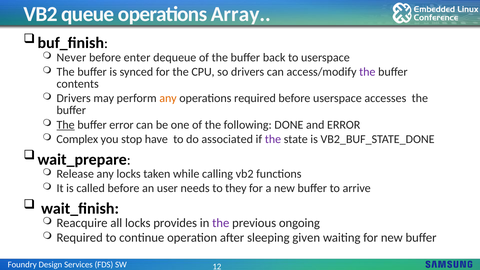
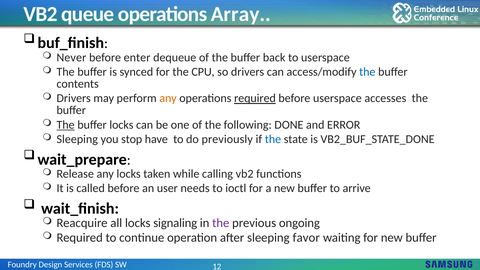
the at (367, 72) colour: purple -> blue
required at (255, 98) underline: none -> present
buffer error: error -> locks
Complex at (77, 139): Complex -> Sleeping
associated: associated -> previously
the at (273, 139) colour: purple -> blue
they: they -> ioctl
provides: provides -> signaling
given: given -> favor
